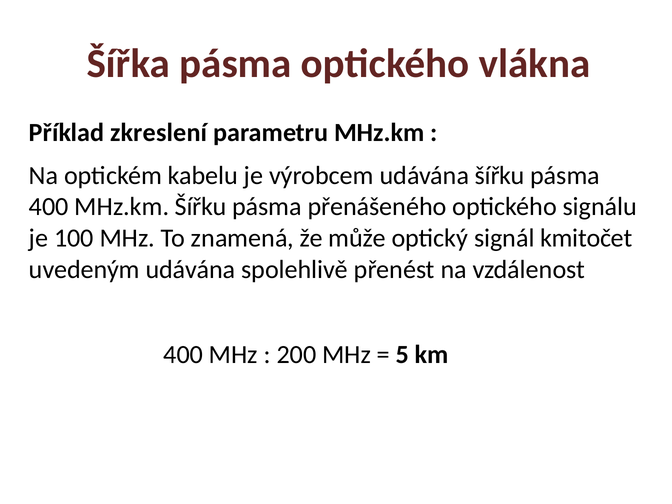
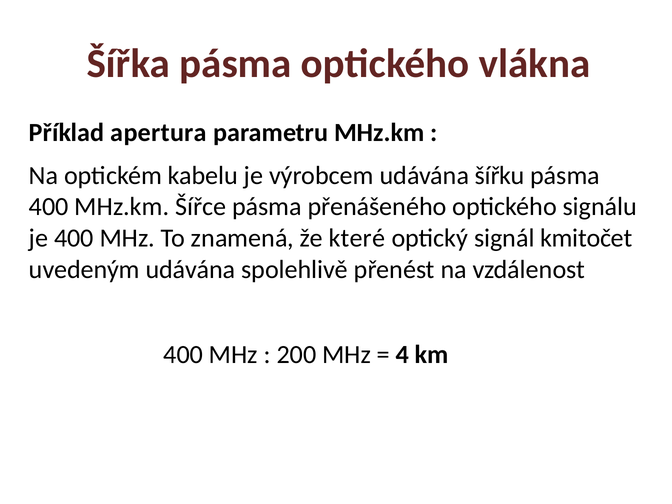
zkreslení: zkreslení -> apertura
MHz.km Šířku: Šířku -> Šířce
je 100: 100 -> 400
může: může -> které
5: 5 -> 4
